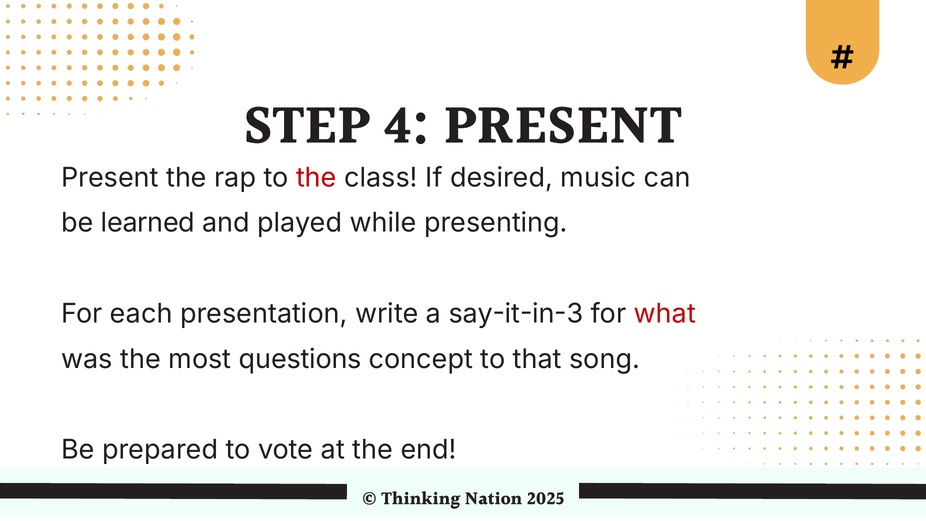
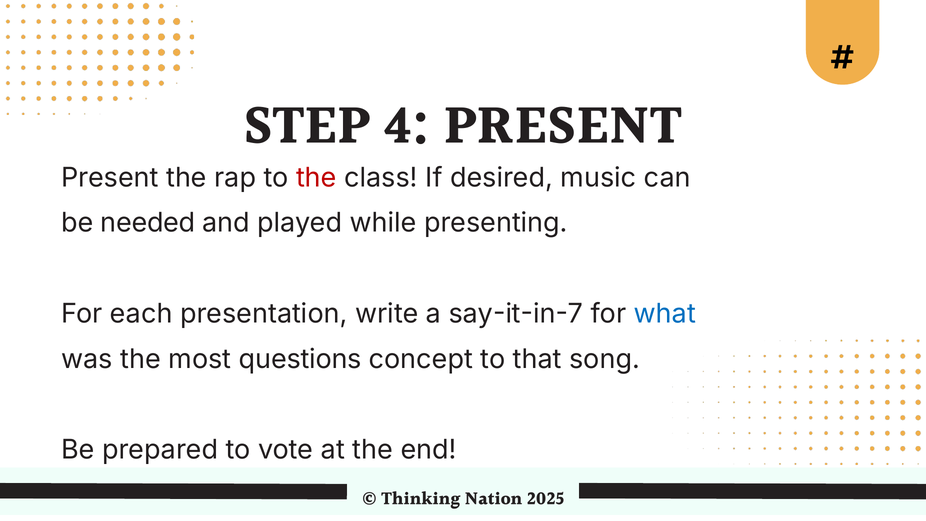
learned: learned -> needed
say-it-in-3: say-it-in-3 -> say-it-in-7
what colour: red -> blue
